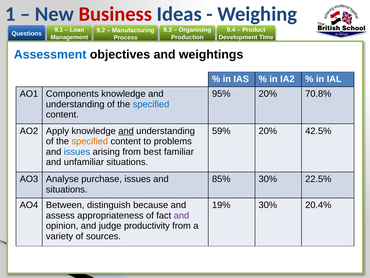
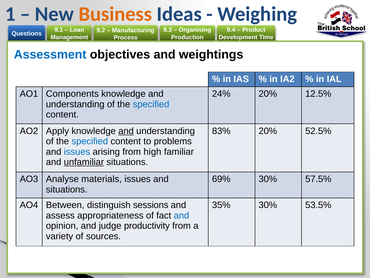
Business colour: red -> orange
95%: 95% -> 24%
70.8%: 70.8% -> 12.5%
59%: 59% -> 83%
42.5%: 42.5% -> 52.5%
specified at (90, 141) colour: orange -> blue
best: best -> high
unfamiliar underline: none -> present
purchase: purchase -> materials
85%: 85% -> 69%
22.5%: 22.5% -> 57.5%
because: because -> sessions
19%: 19% -> 35%
20.4%: 20.4% -> 53.5%
and at (181, 215) colour: purple -> blue
